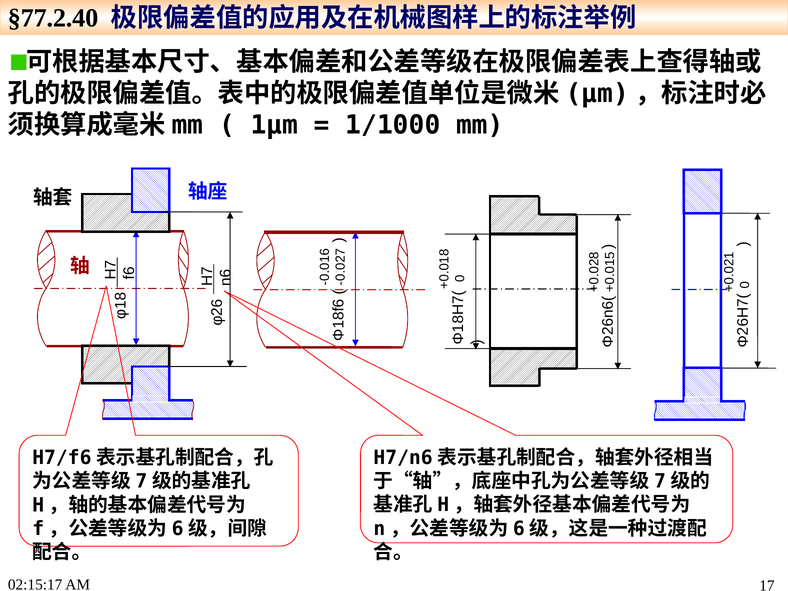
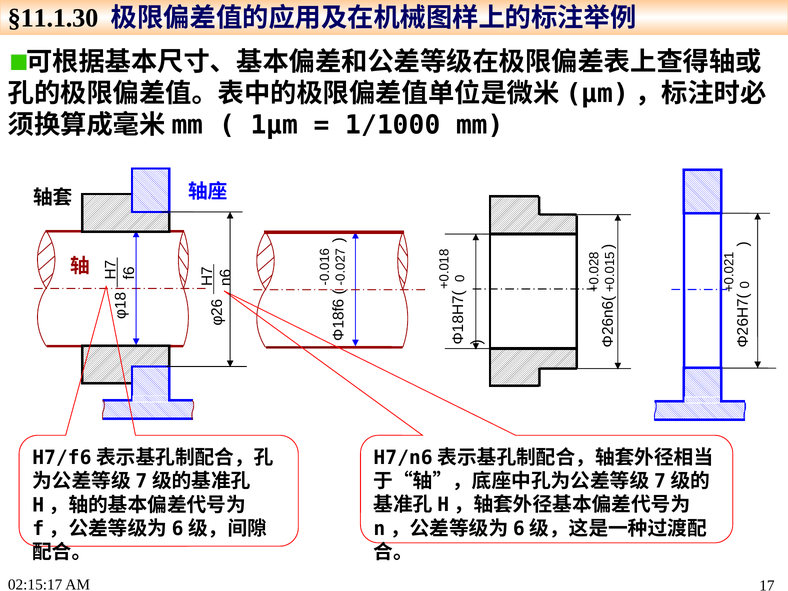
§77.2.40: §77.2.40 -> §11.1.30
